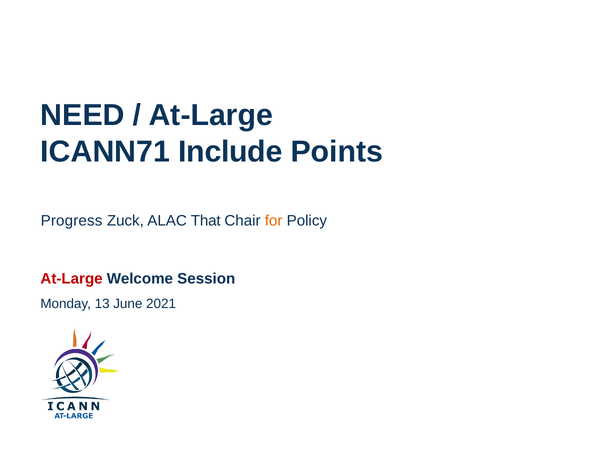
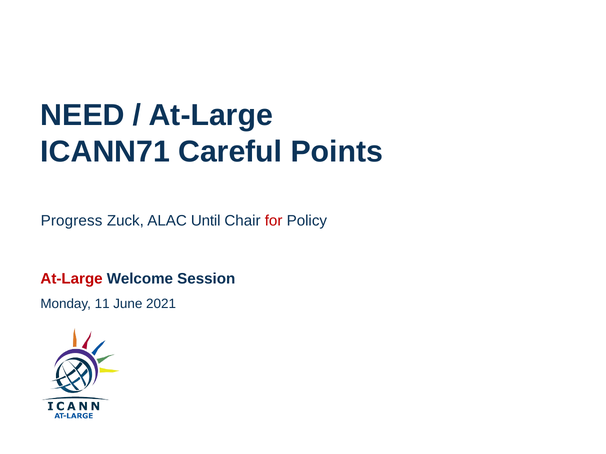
Include: Include -> Careful
That: That -> Until
for colour: orange -> red
13: 13 -> 11
